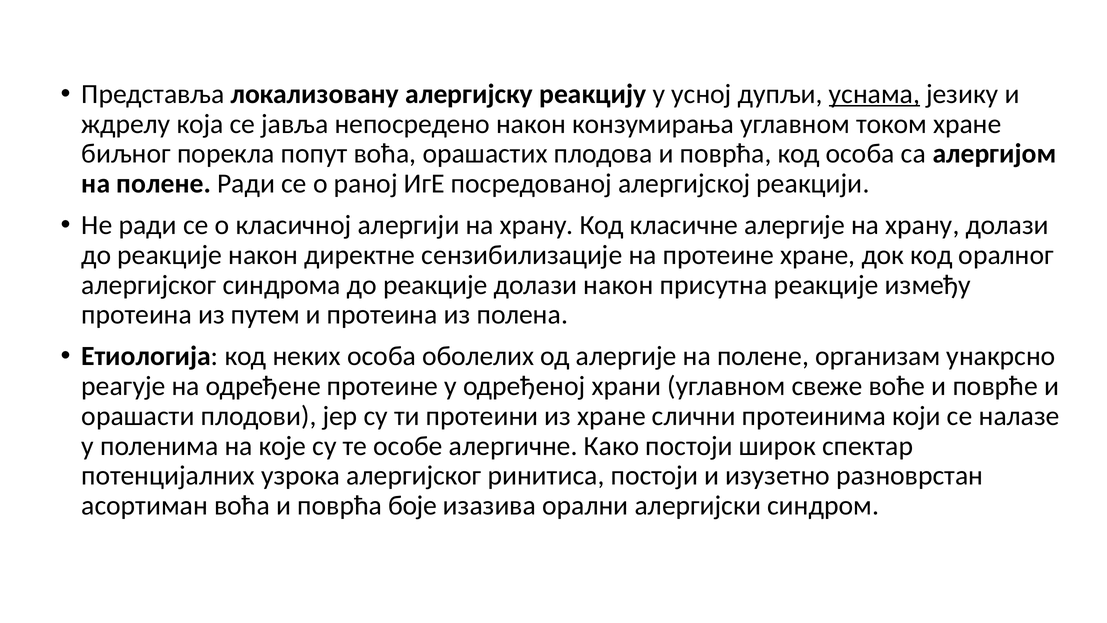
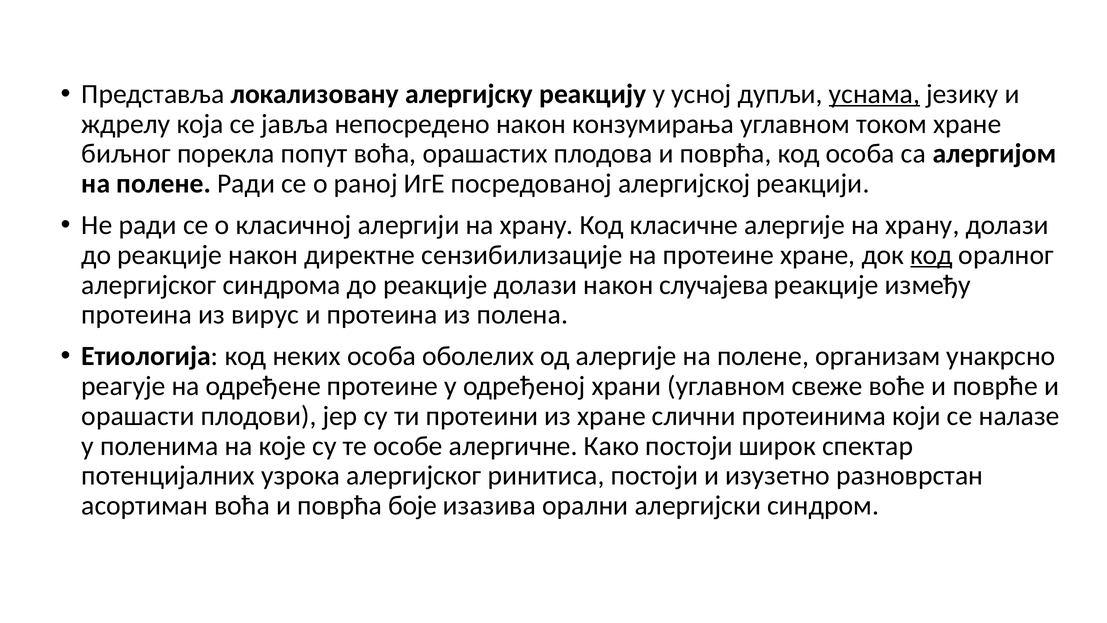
код at (931, 255) underline: none -> present
присутна: присутна -> случајева
путем: путем -> вирус
